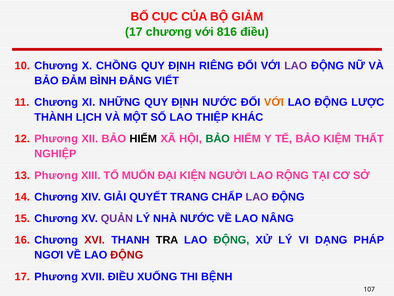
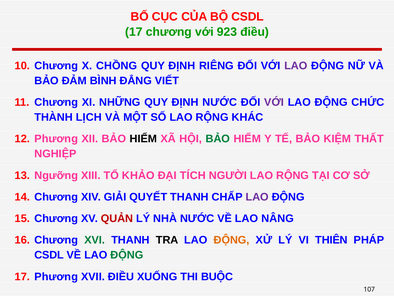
BỘ GIẢM: GIẢM -> CSDL
816: 816 -> 923
VỚI at (274, 102) colour: orange -> purple
LƯỢC: LƯỢC -> CHỨC
SỐ LAO THIỆP: THIỆP -> RỘNG
Phương at (56, 175): Phương -> Ngưỡng
MUỐN: MUỐN -> KHẢO
KIỆN: KIỆN -> TÍCH
QUYẾT TRANG: TRANG -> THANH
QUẢN colour: purple -> red
XVI colour: red -> green
ĐỘNG at (232, 240) colour: green -> orange
DẠNG: DẠNG -> THIÊN
NGƠI at (49, 255): NGƠI -> CSDL
ĐỘNG at (127, 255) colour: red -> green
BỆNH: BỆNH -> BUỘC
